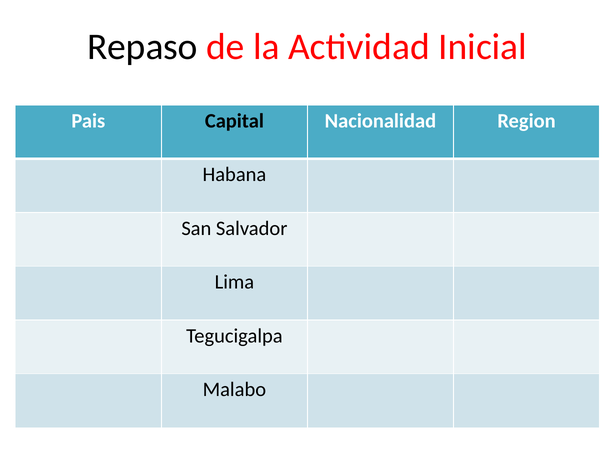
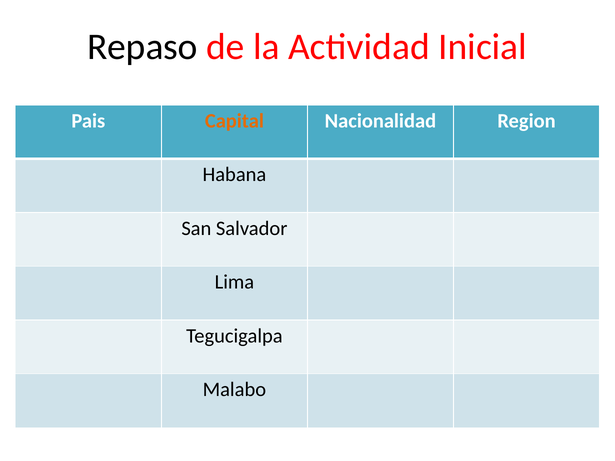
Capital colour: black -> orange
